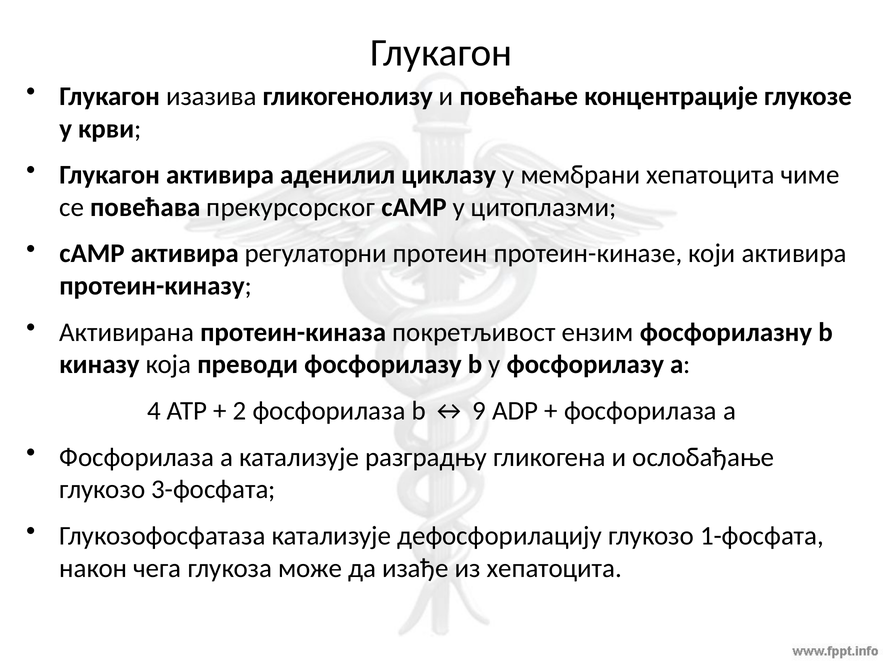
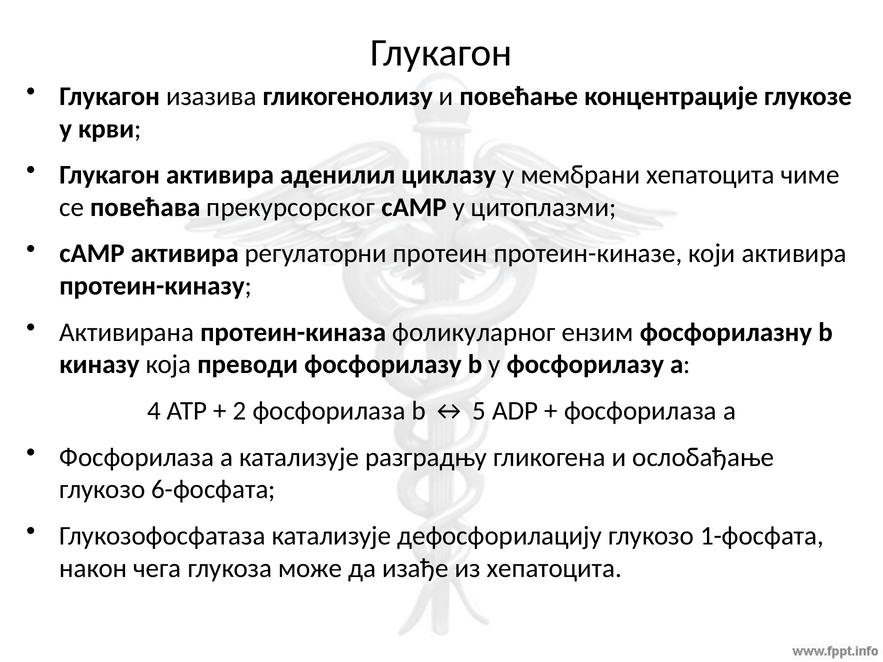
покретљивост: покретљивост -> фоликуларног
9: 9 -> 5
3-фосфата: 3-фосфата -> 6-фосфата
